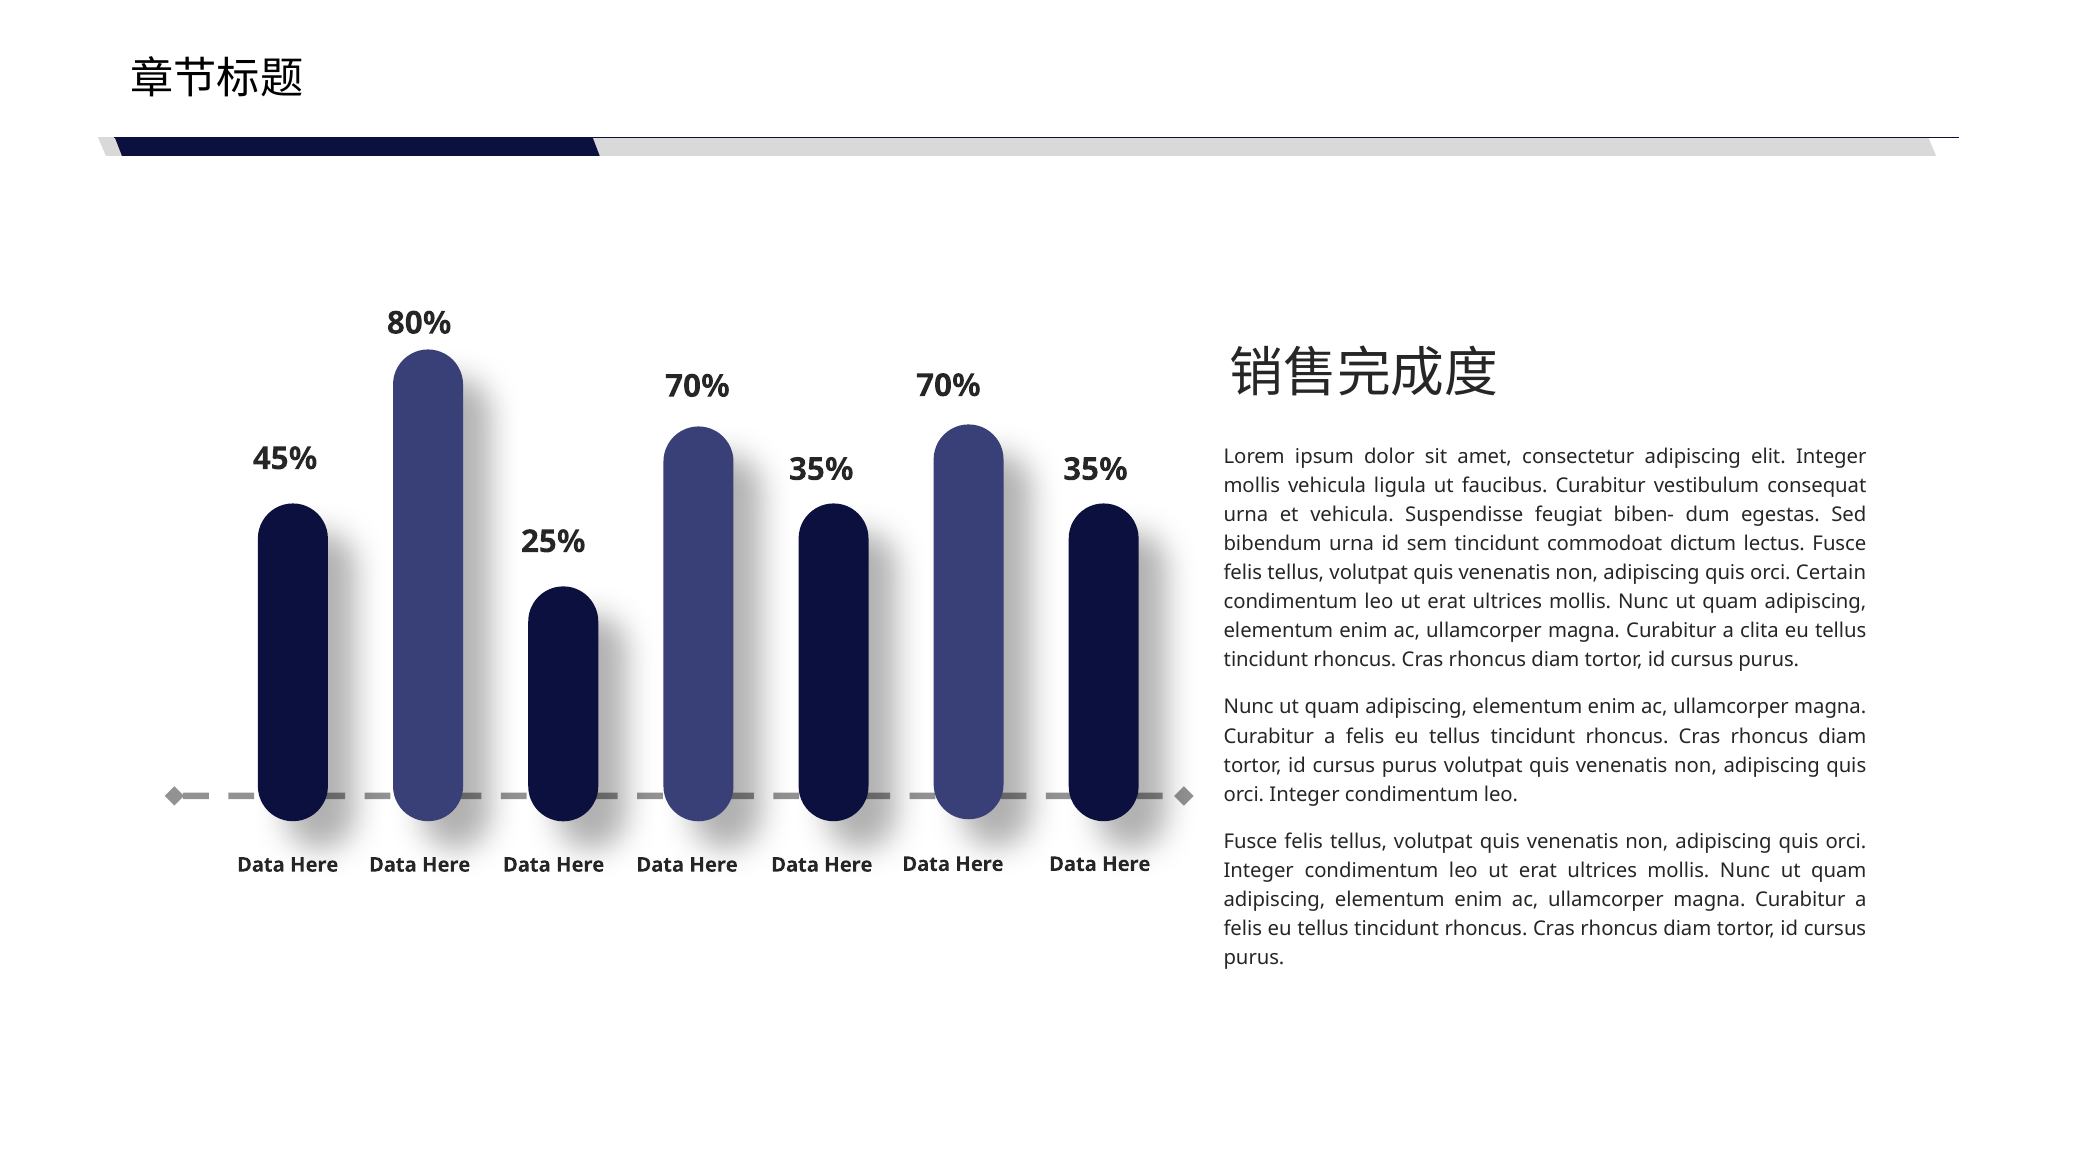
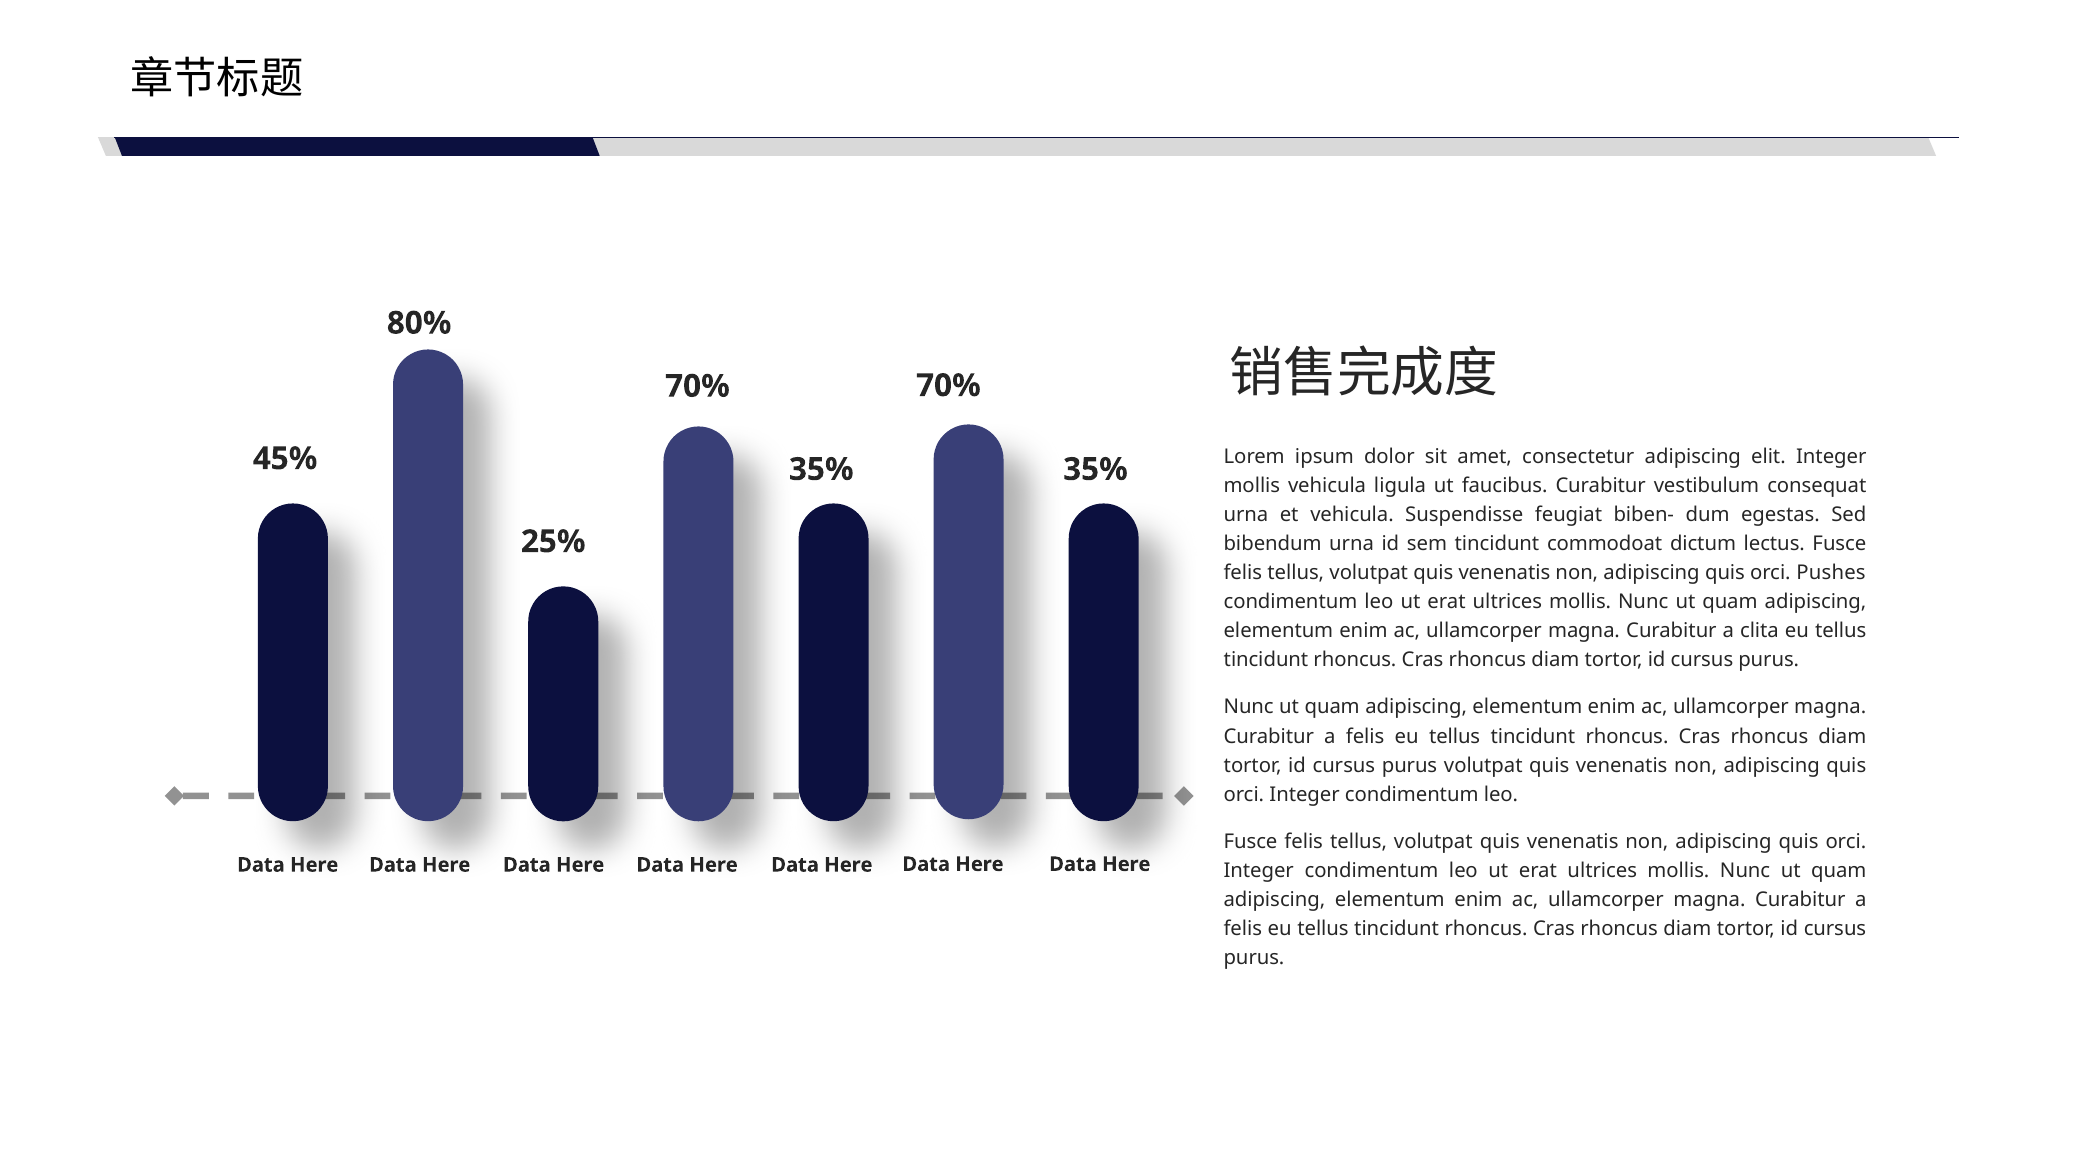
Certain: Certain -> Pushes
